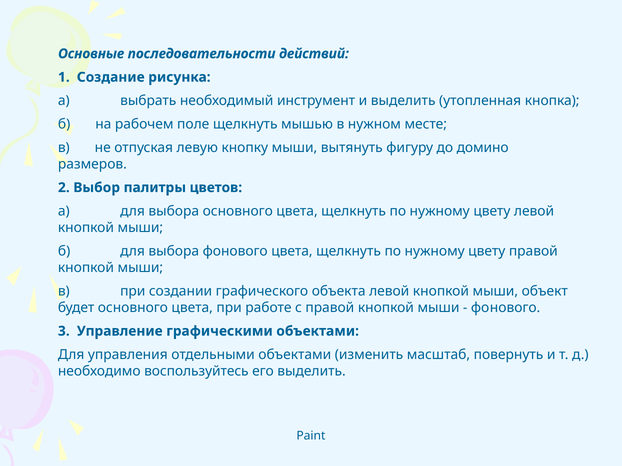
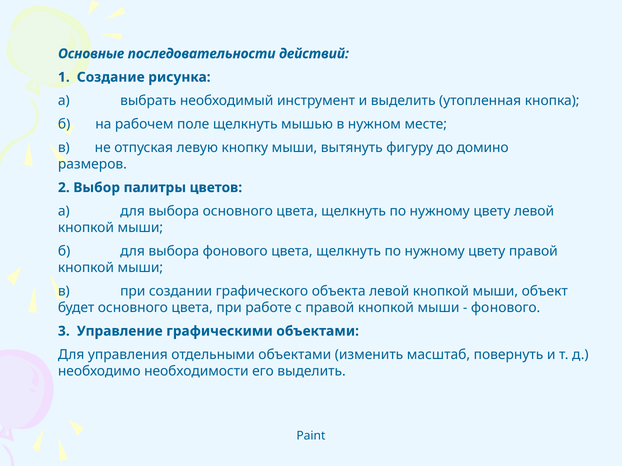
воспользуйтесь: воспользуйтесь -> необходимости
